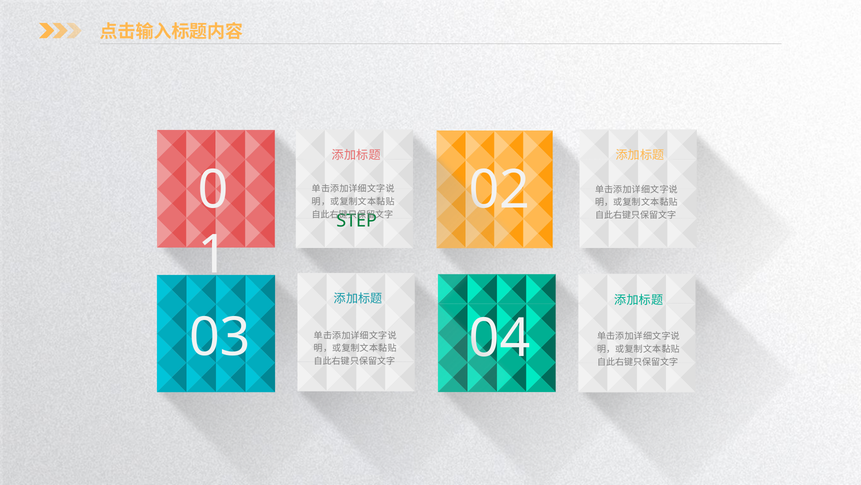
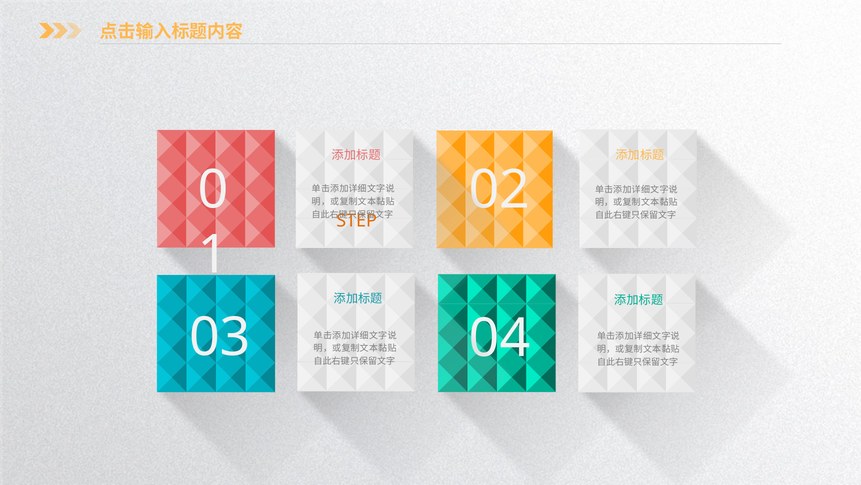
STEP colour: green -> orange
